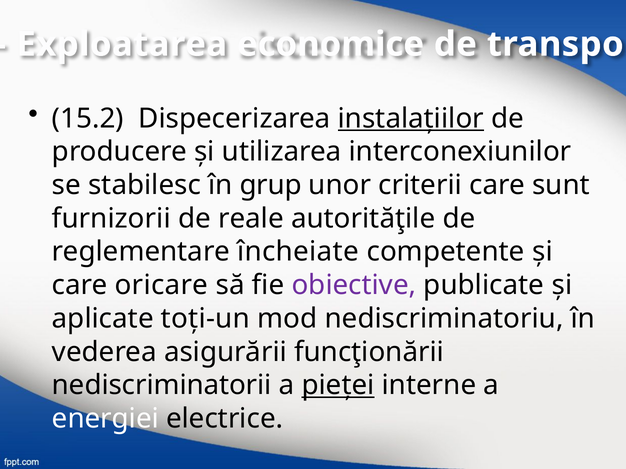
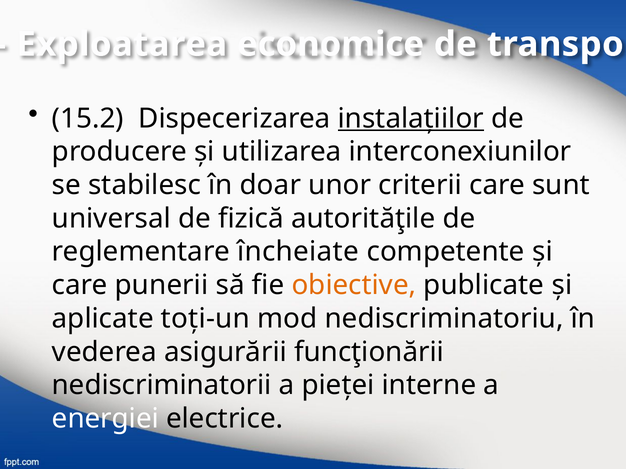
grup: grup -> doar
furnizorii: furnizorii -> universal
reale: reale -> fizică
oricare: oricare -> punerii
obiective colour: purple -> orange
pieţei underline: present -> none
